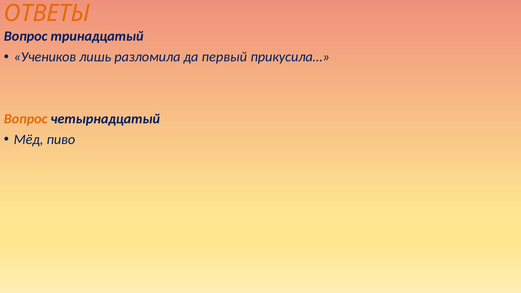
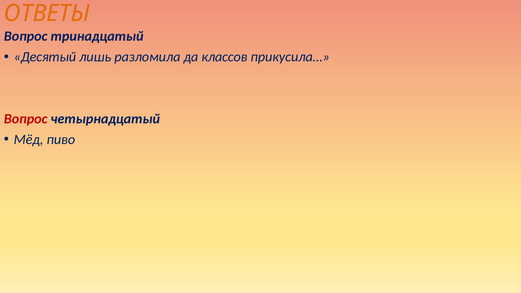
Учеников: Учеников -> Десятый
первый: первый -> классов
Вопрос at (26, 119) colour: orange -> red
